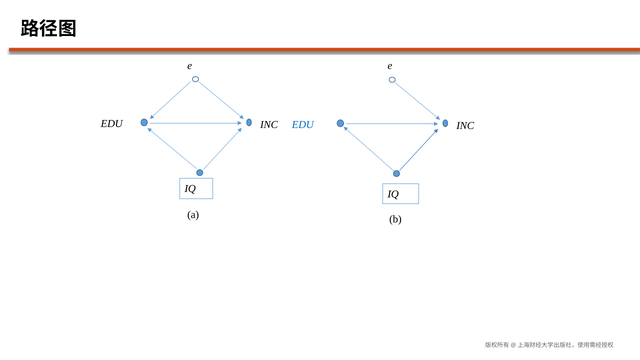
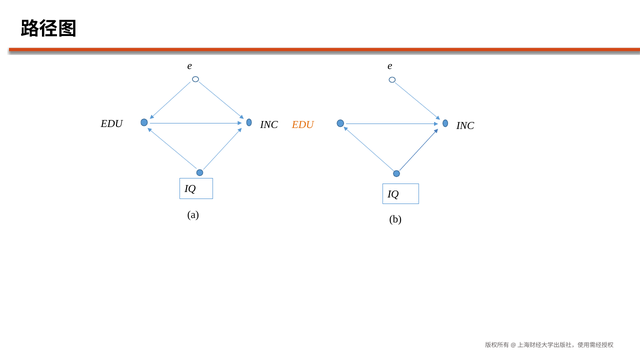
EDU at (303, 125) colour: blue -> orange
